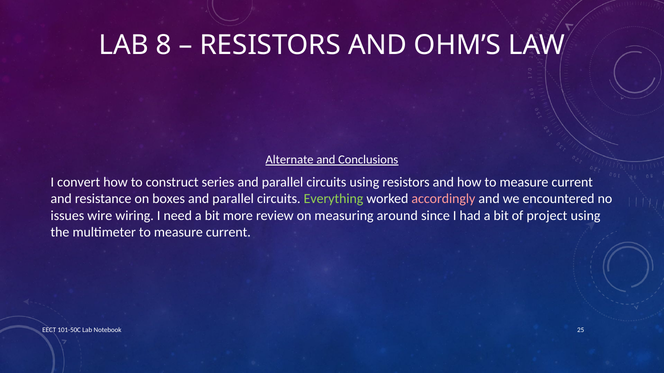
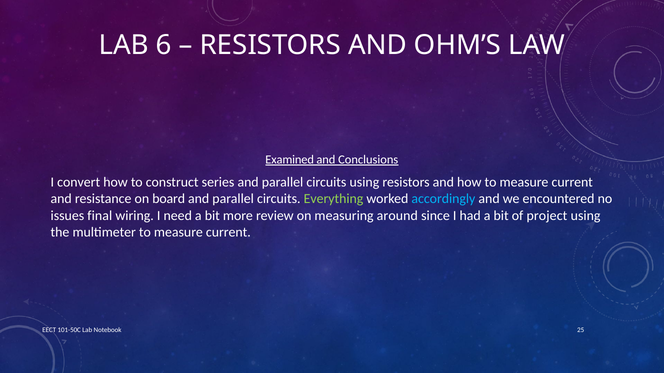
8: 8 -> 6
Alternate: Alternate -> Examined
boxes: boxes -> board
accordingly colour: pink -> light blue
wire: wire -> final
